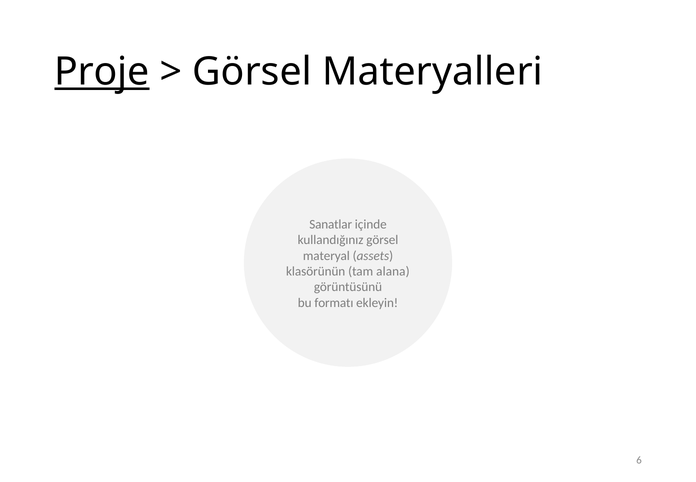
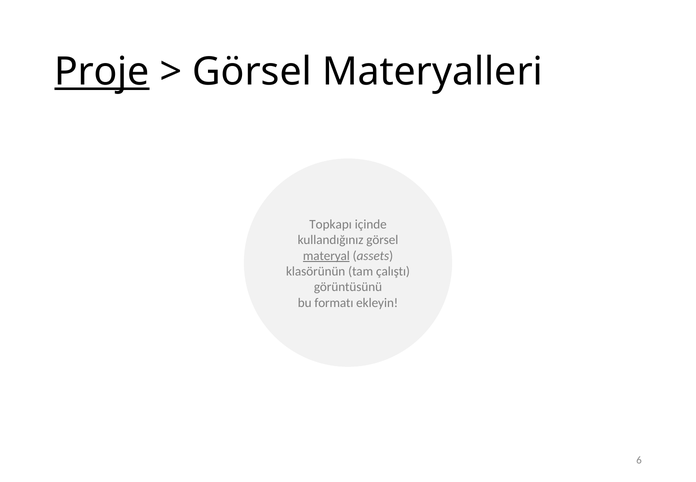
Sanatlar: Sanatlar -> Topkapı
materyal underline: none -> present
alana: alana -> çalıştı
